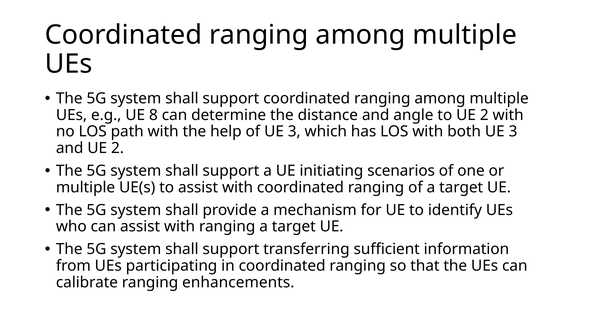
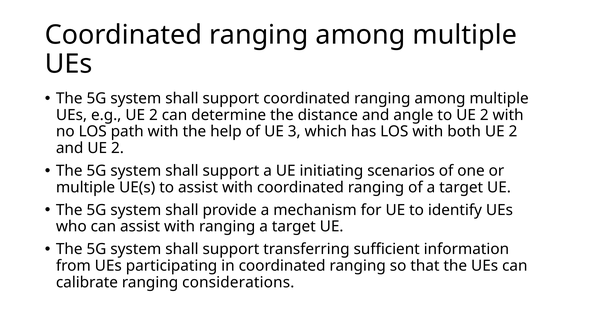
e.g UE 8: 8 -> 2
both UE 3: 3 -> 2
enhancements: enhancements -> considerations
